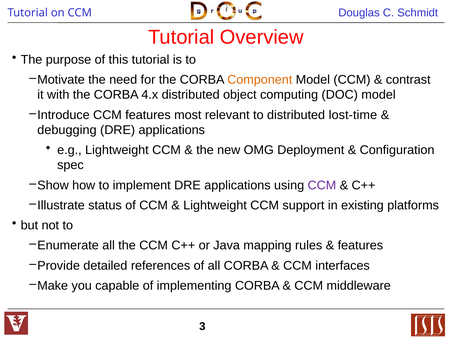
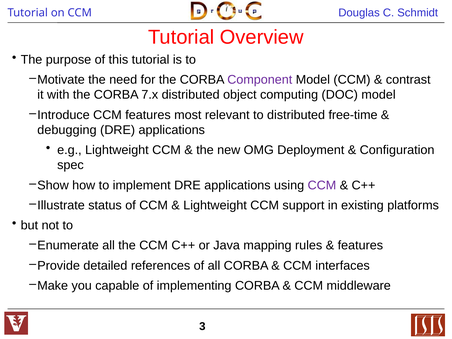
Component colour: orange -> purple
4.x: 4.x -> 7.x
lost-time: lost-time -> free-time
